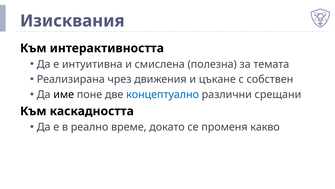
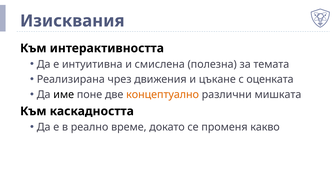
собствен: собствен -> оценката
концептуално colour: blue -> orange
срещани: срещани -> мишката
